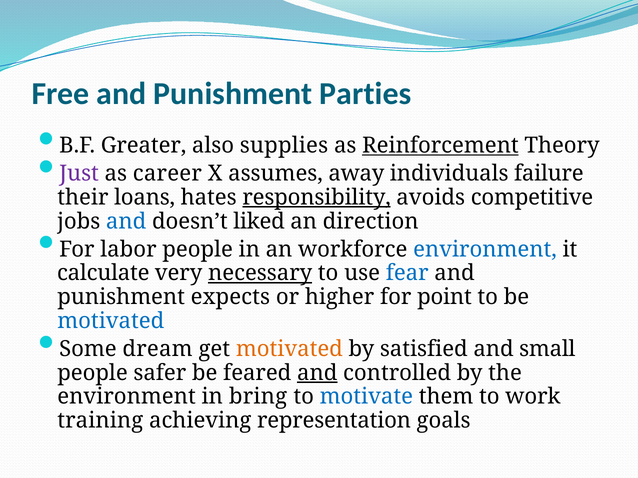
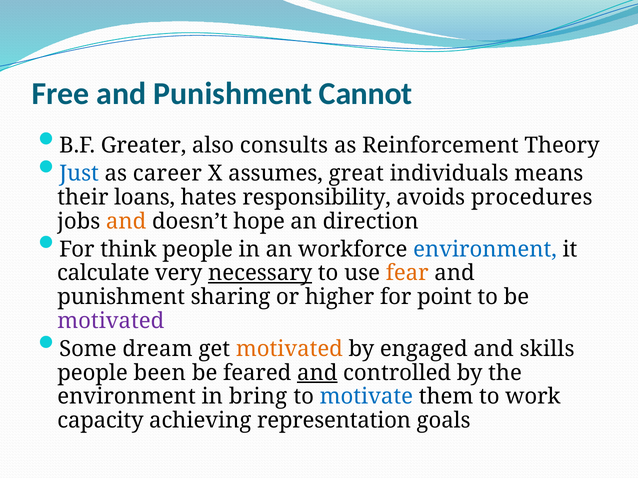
Parties: Parties -> Cannot
supplies: supplies -> consults
Reinforcement underline: present -> none
Just colour: purple -> blue
away: away -> great
failure: failure -> means
responsibility underline: present -> none
competitive: competitive -> procedures
and at (126, 221) colour: blue -> orange
liked: liked -> hope
labor: labor -> think
fear colour: blue -> orange
expects: expects -> sharing
motivated at (111, 321) colour: blue -> purple
satisfied: satisfied -> engaged
small: small -> skills
safer: safer -> been
training: training -> capacity
